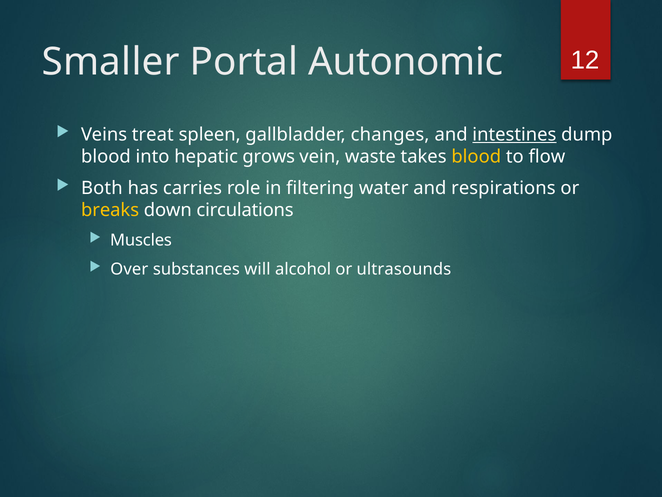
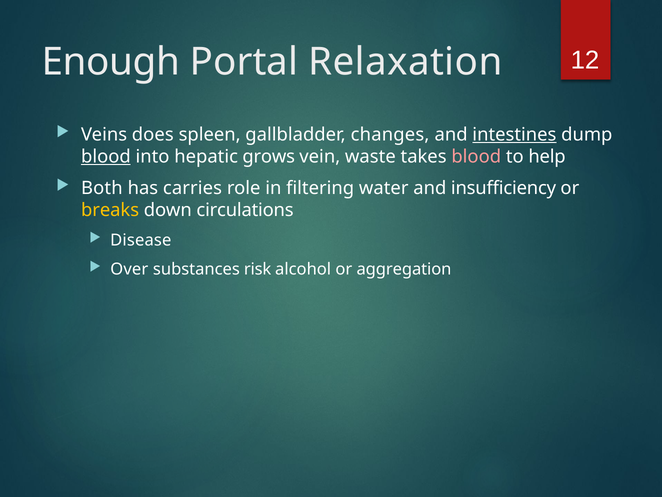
Smaller: Smaller -> Enough
Autonomic: Autonomic -> Relaxation
treat: treat -> does
blood at (106, 157) underline: none -> present
blood at (476, 157) colour: yellow -> pink
flow: flow -> help
respirations: respirations -> insufficiency
Muscles: Muscles -> Disease
will: will -> risk
ultrasounds: ultrasounds -> aggregation
